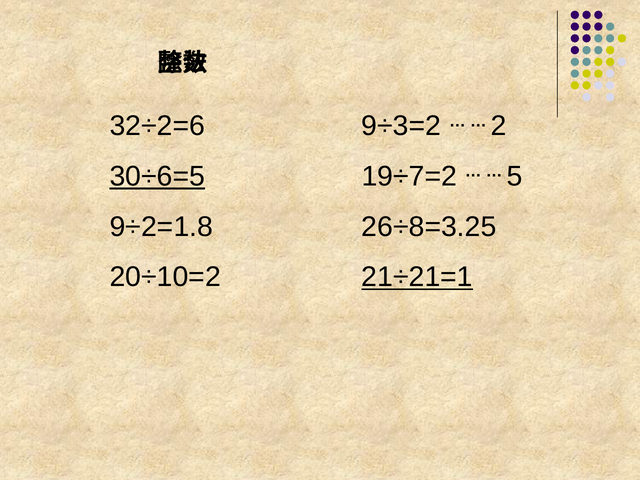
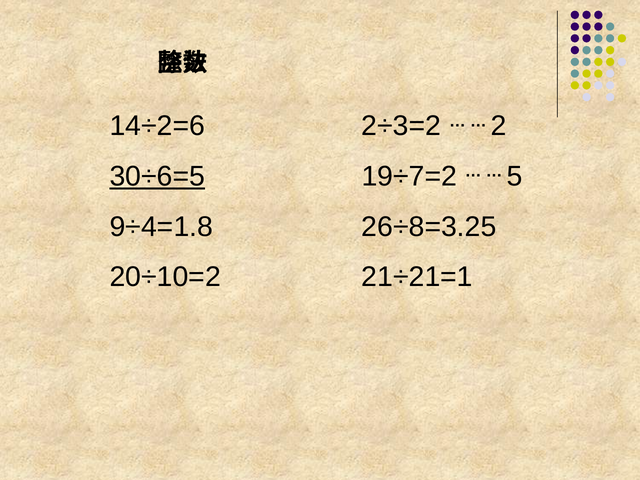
32÷2=6: 32÷2=6 -> 14÷2=6
9÷3=2: 9÷3=2 -> 2÷3=2
9÷2=1.8: 9÷2=1.8 -> 9÷4=1.8
21÷21=1 underline: present -> none
